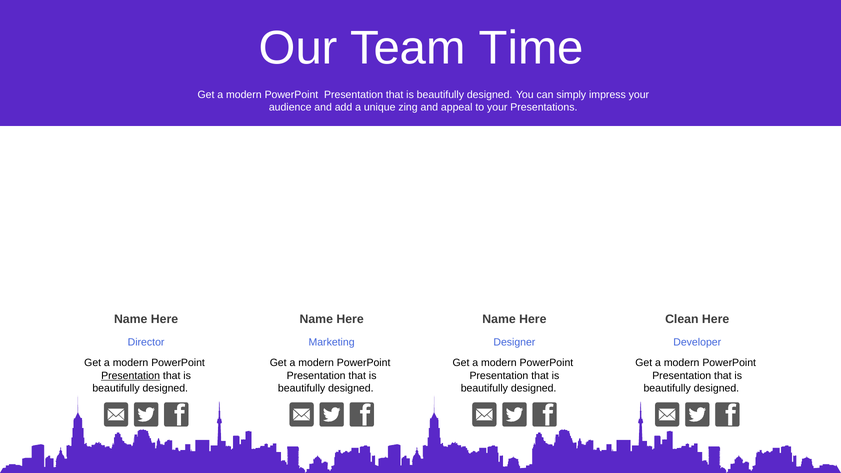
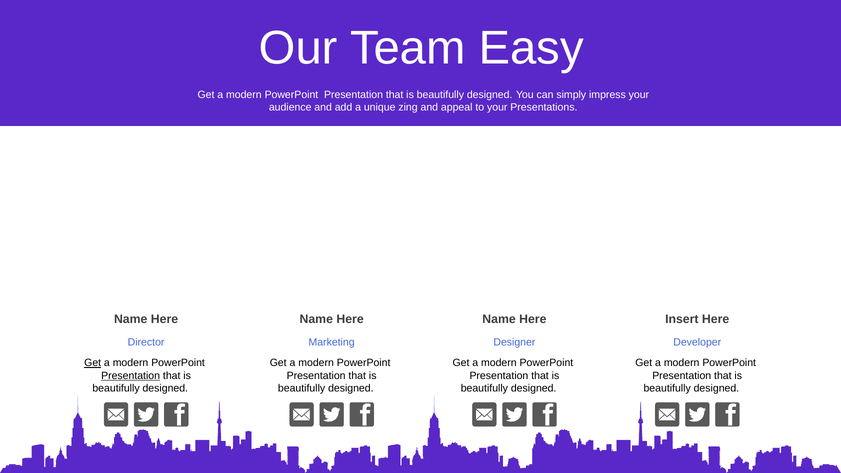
Time: Time -> Easy
Clean: Clean -> Insert
Get at (93, 363) underline: none -> present
